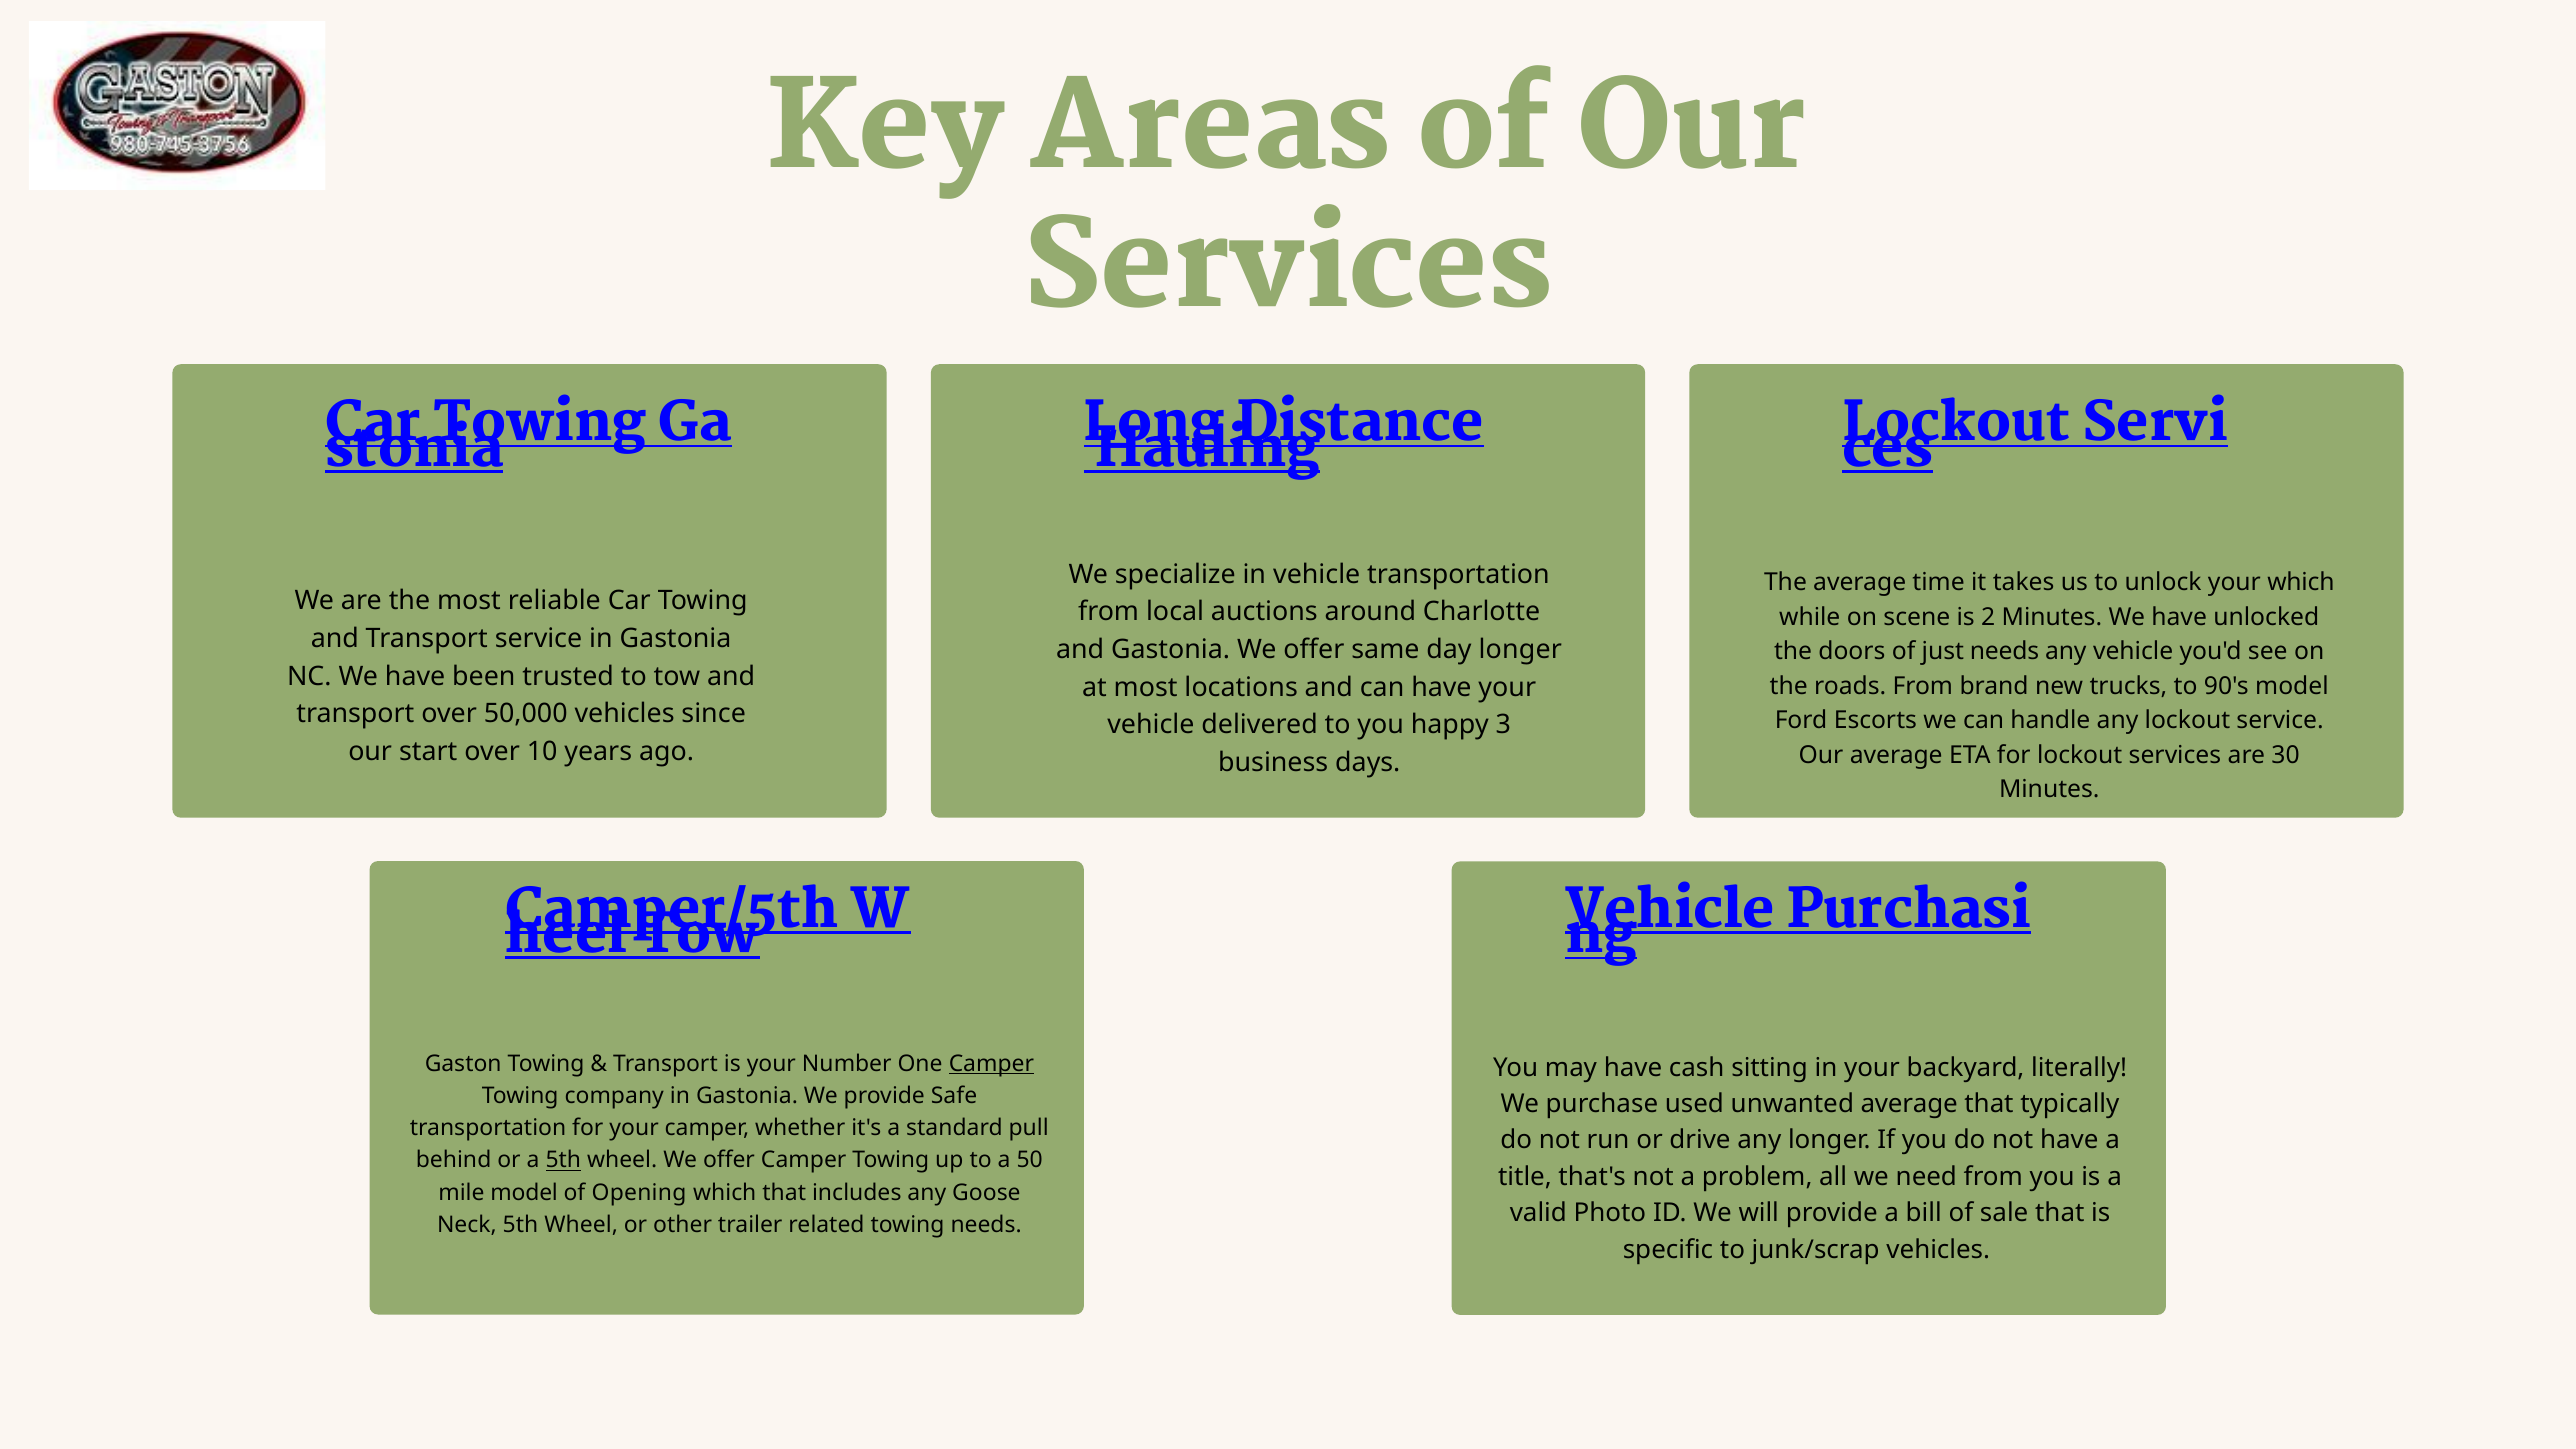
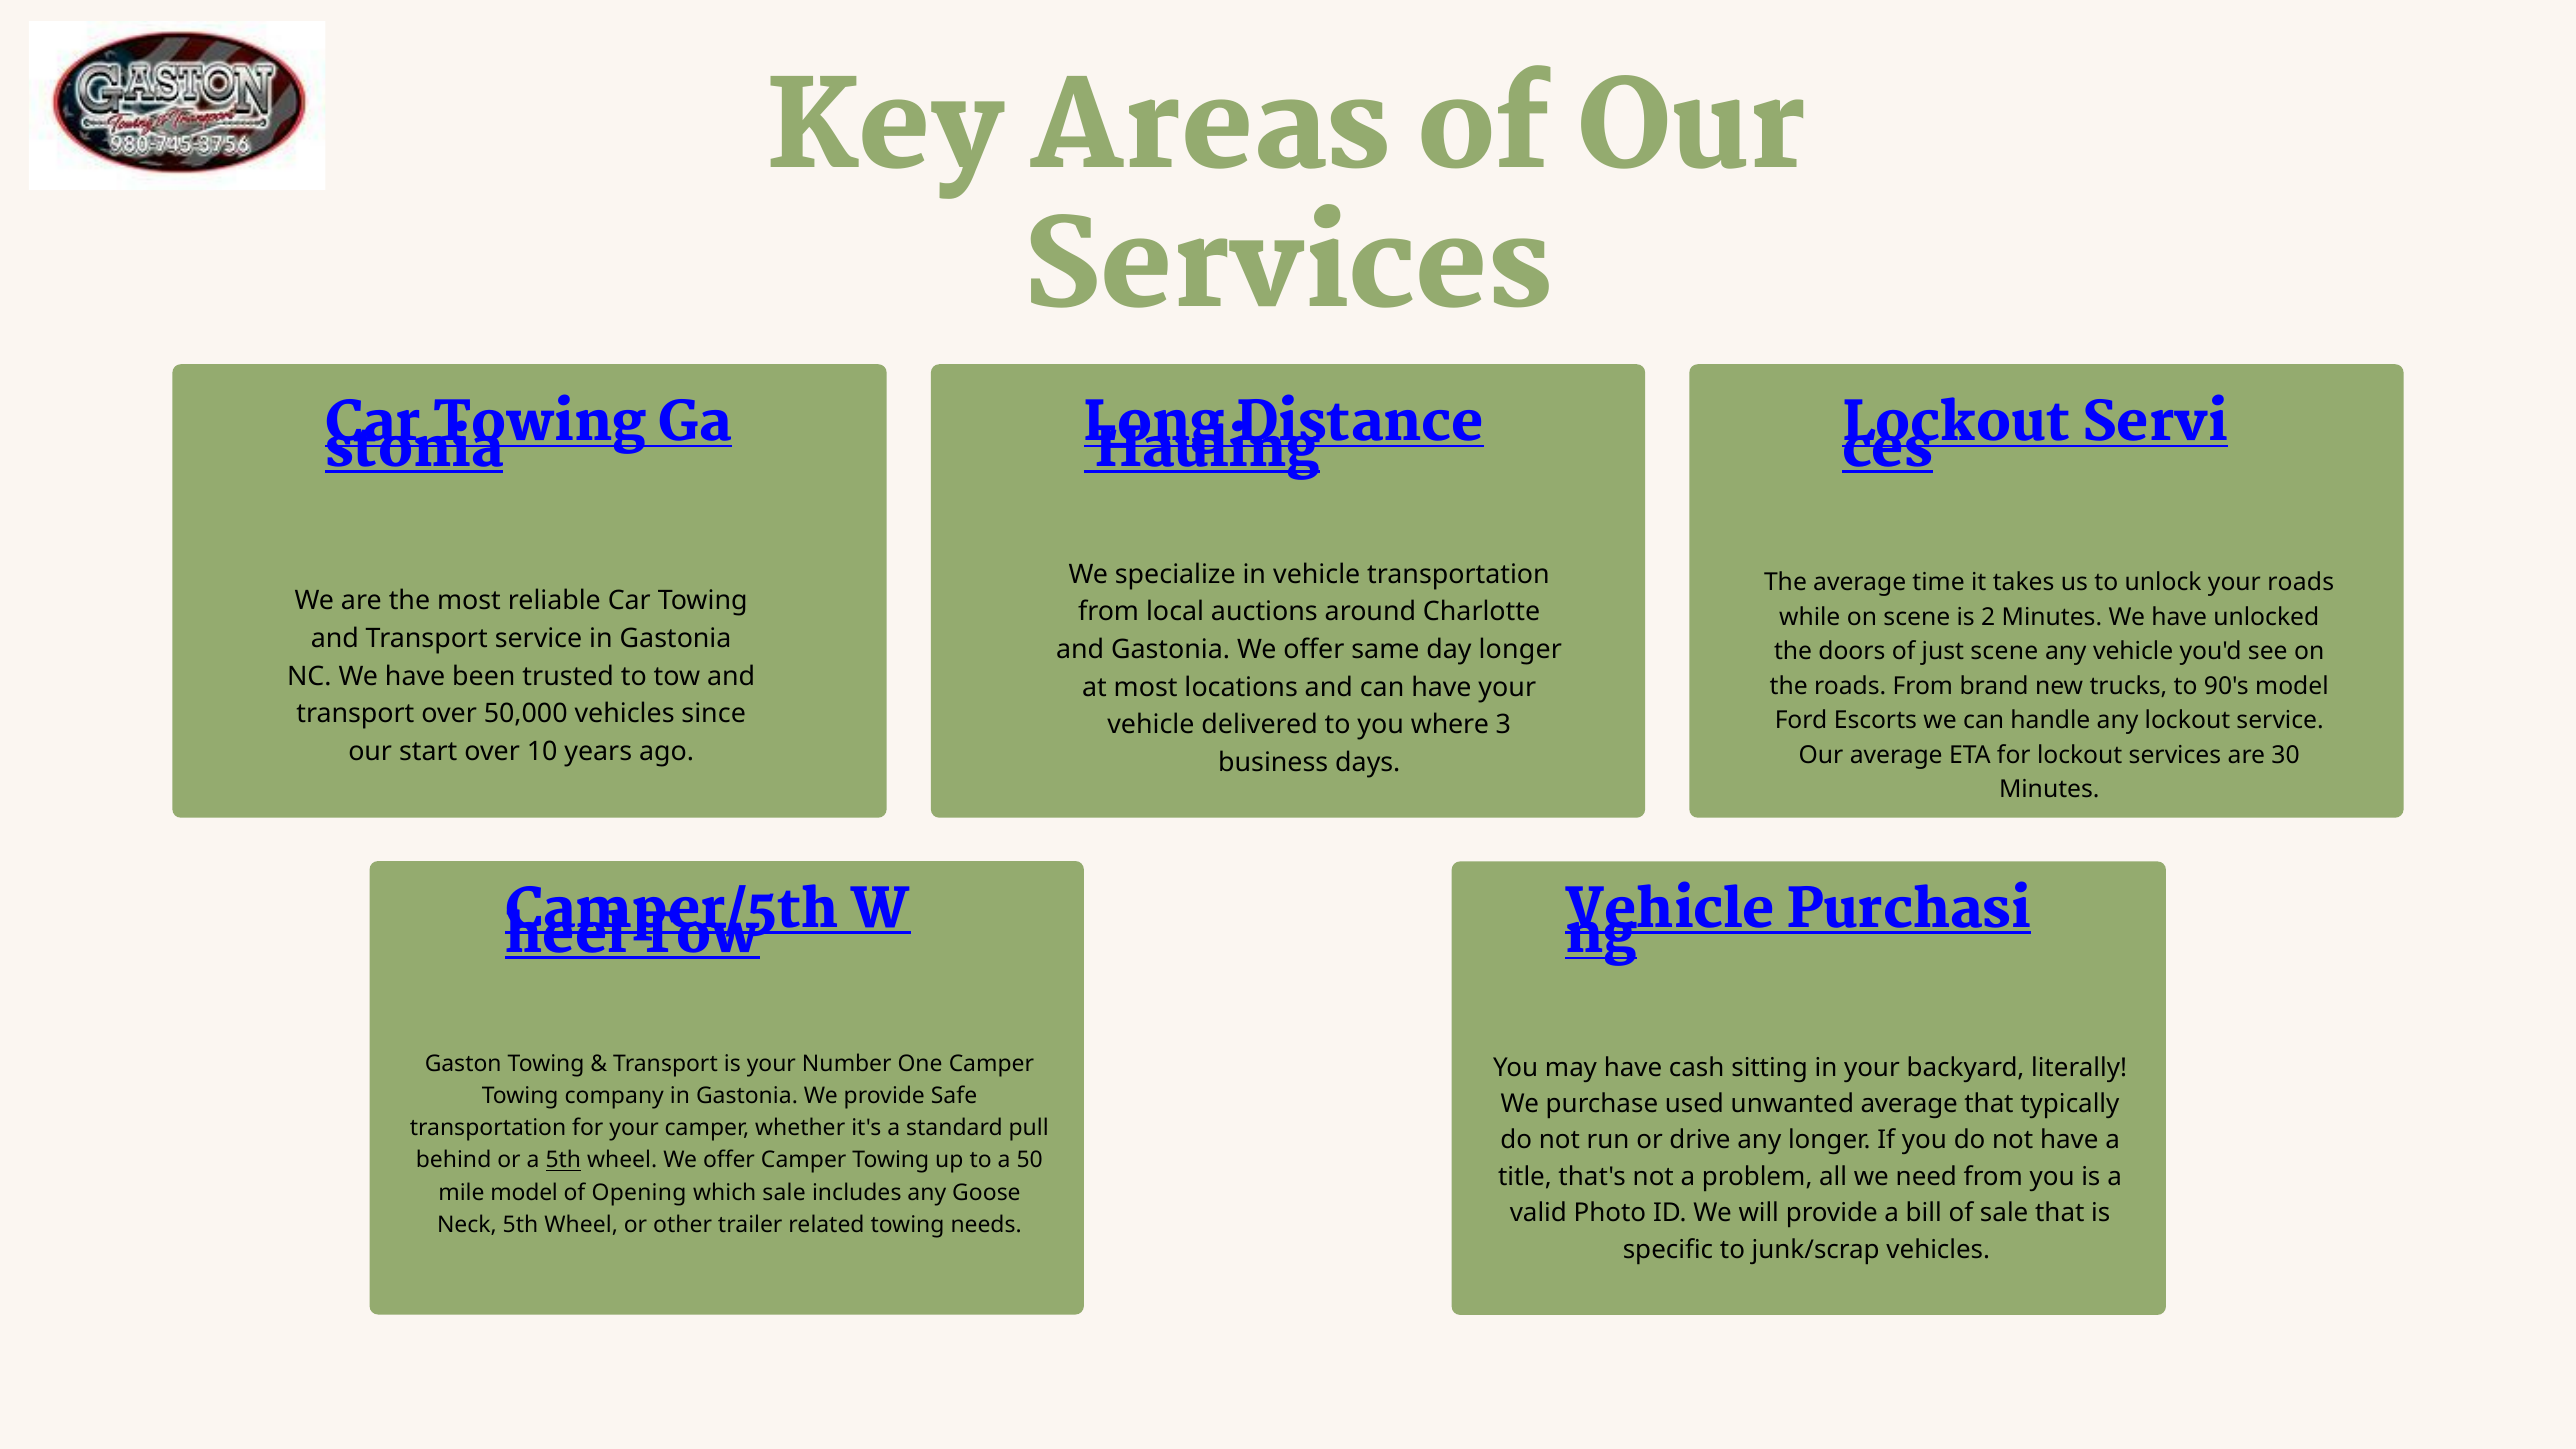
your which: which -> roads
just needs: needs -> scene
happy: happy -> where
Camper at (991, 1064) underline: present -> none
which that: that -> sale
